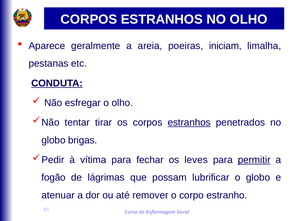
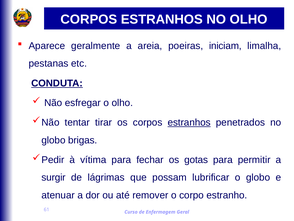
leves: leves -> gotas
permitir underline: present -> none
fogão: fogão -> surgir
